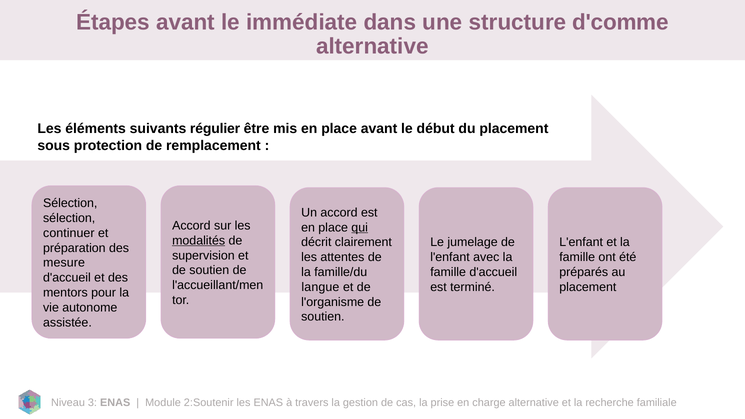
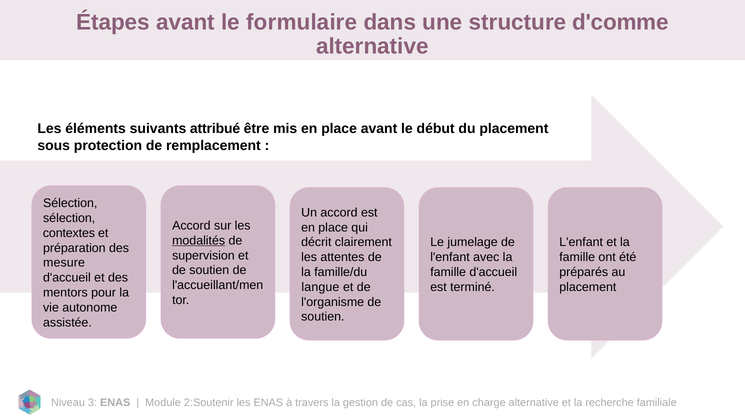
immédiate: immédiate -> formulaire
régulier: régulier -> attribué
qui underline: present -> none
continuer: continuer -> contextes
